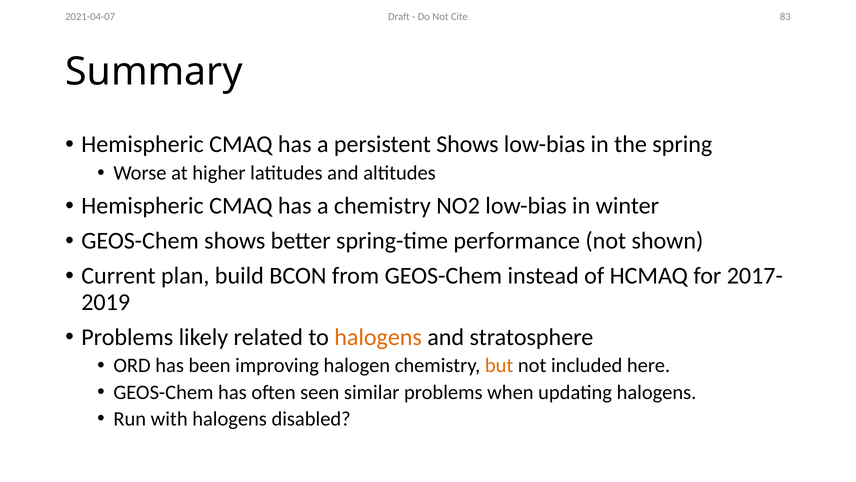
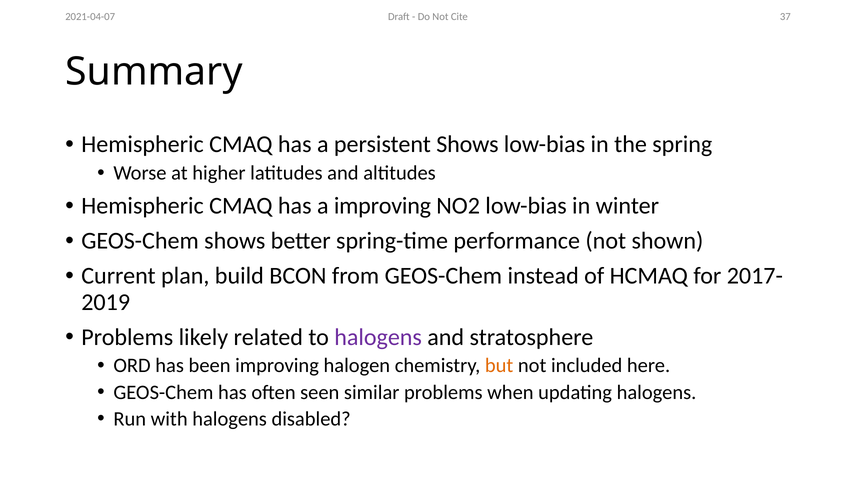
83: 83 -> 37
a chemistry: chemistry -> improving
halogens at (378, 337) colour: orange -> purple
